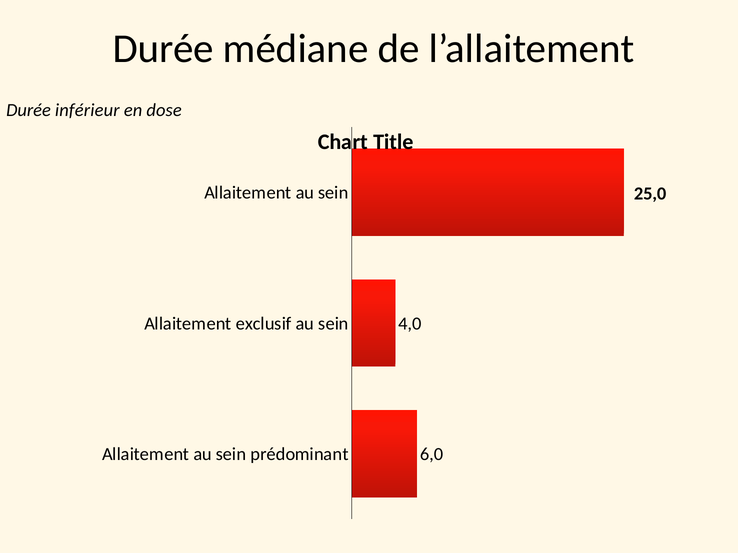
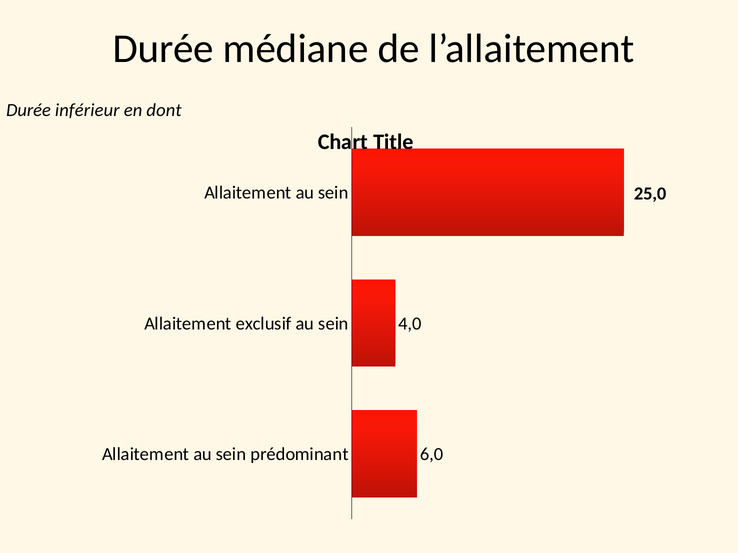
dose: dose -> dont
